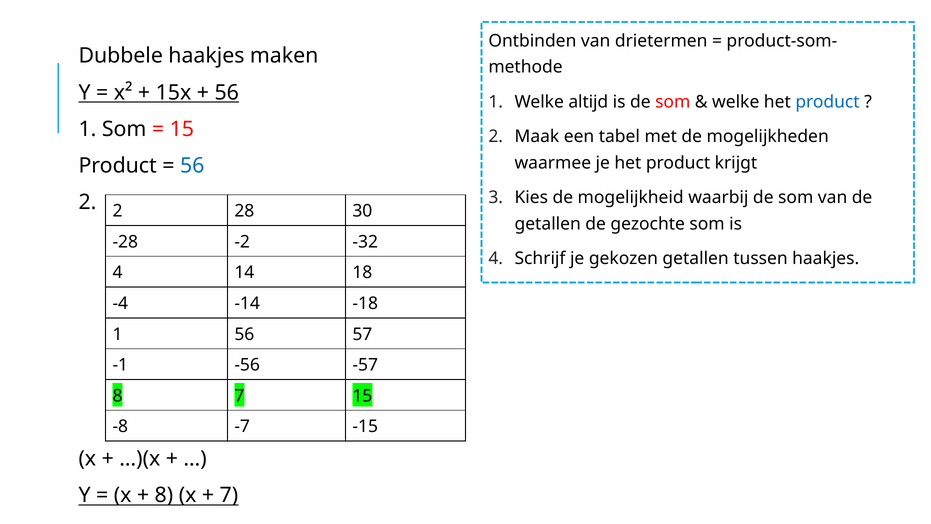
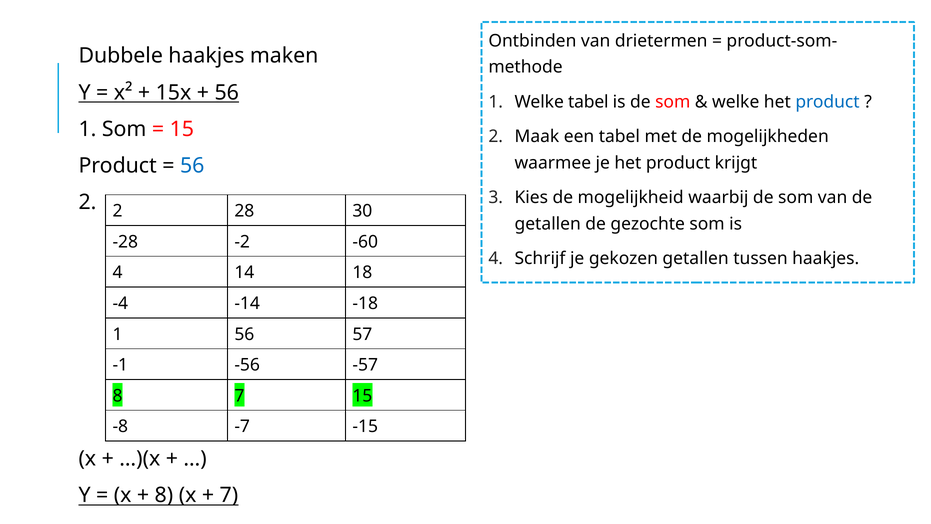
Welke altijd: altijd -> tabel
-32: -32 -> -60
